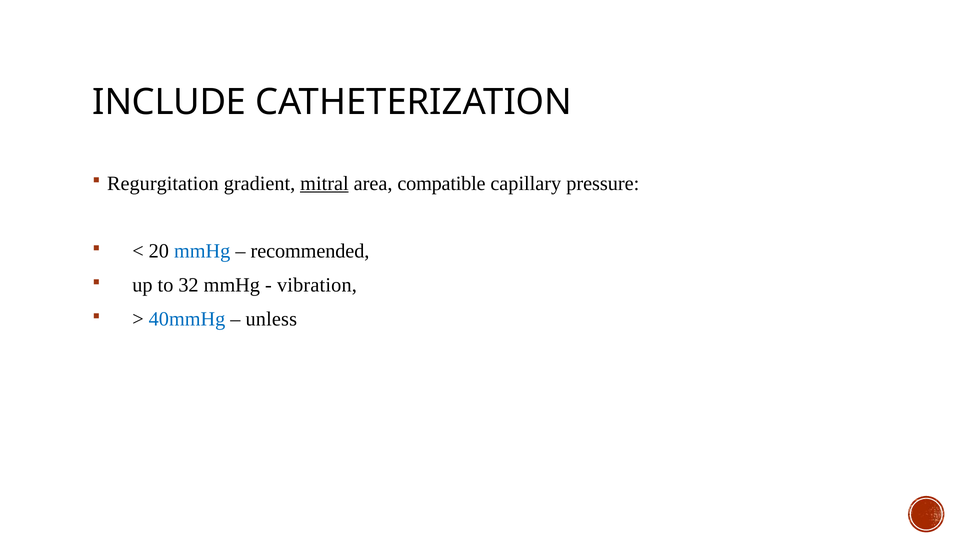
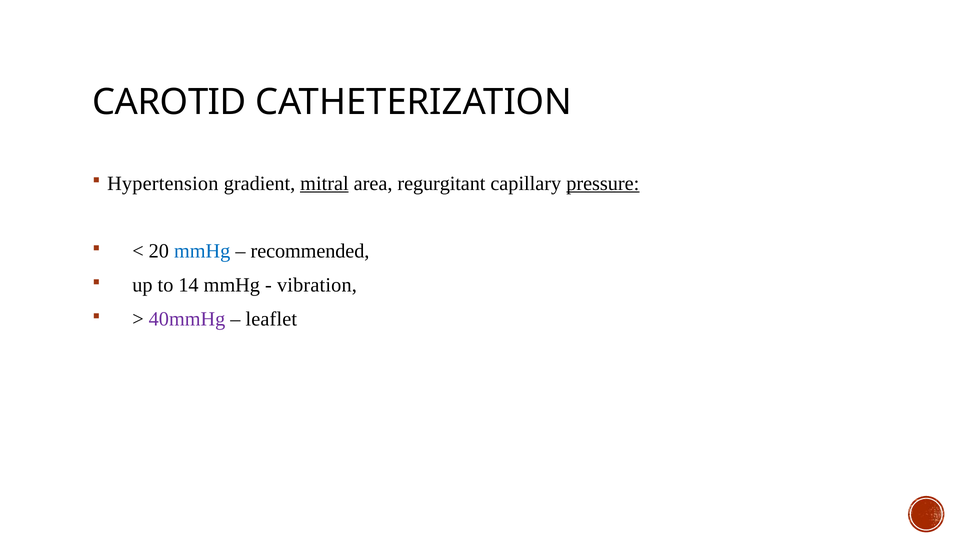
INCLUDE: INCLUDE -> CAROTID
Regurgitation: Regurgitation -> Hypertension
compatible: compatible -> regurgitant
pressure underline: none -> present
32: 32 -> 14
40mmHg colour: blue -> purple
unless: unless -> leaflet
